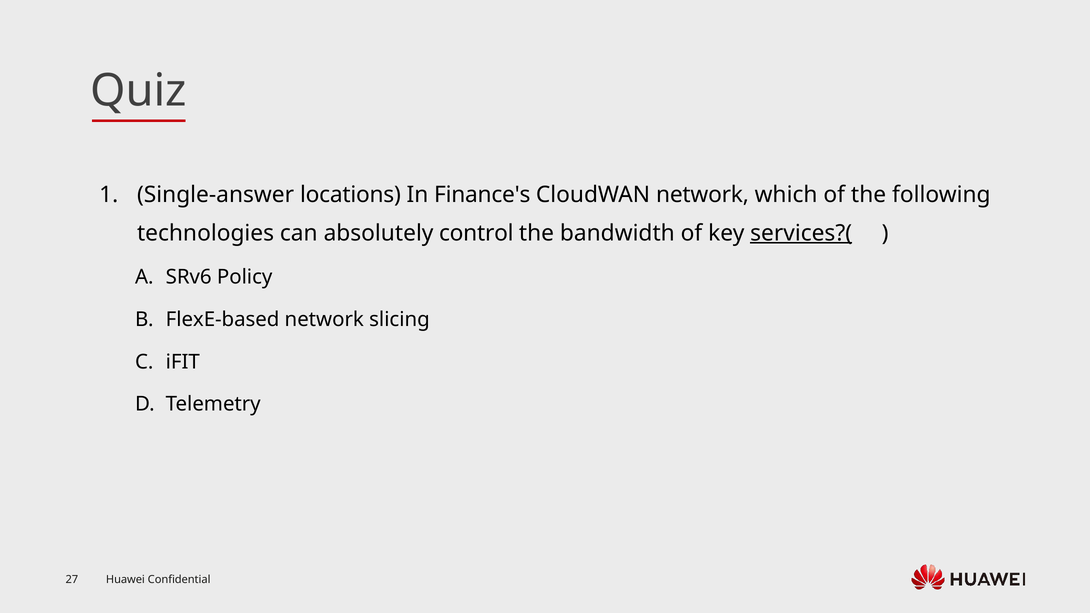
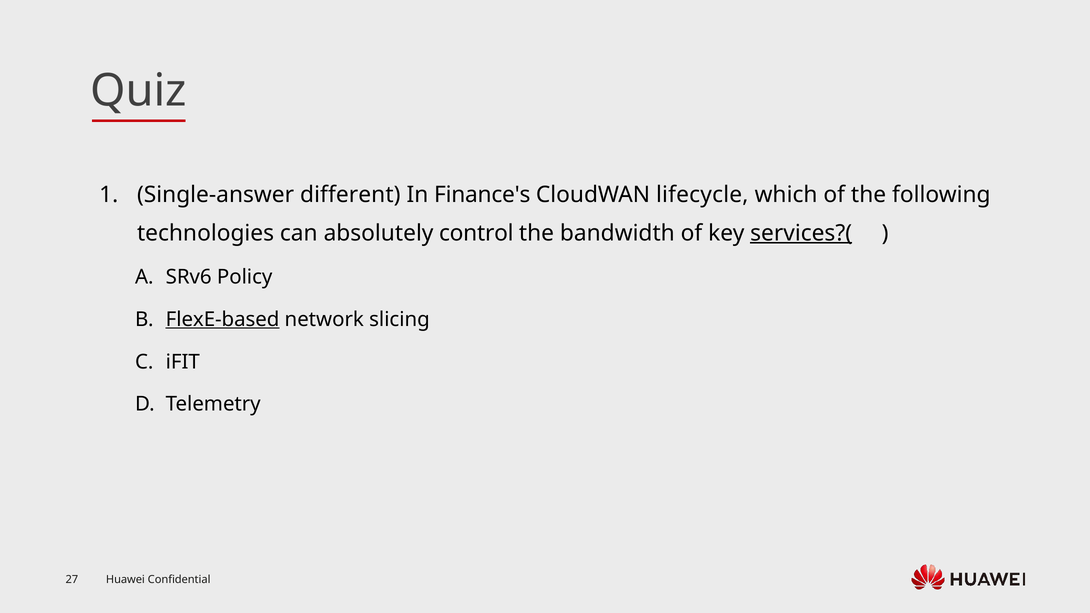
locations: locations -> different
CloudWAN network: network -> lifecycle
FlexE-based underline: none -> present
